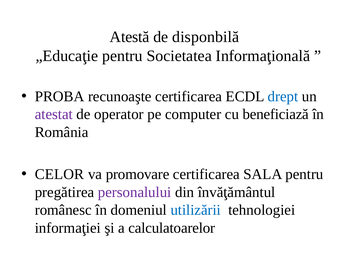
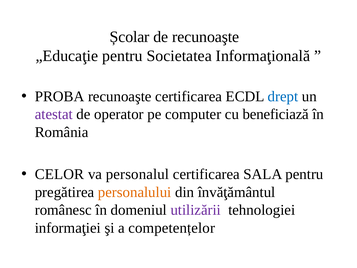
Atestă: Atestă -> Școlar
de disponbilă: disponbilă -> recunoaşte
promovare: promovare -> personalul
personalului colour: purple -> orange
utilizării colour: blue -> purple
calculatoarelor: calculatoarelor -> competențelor
